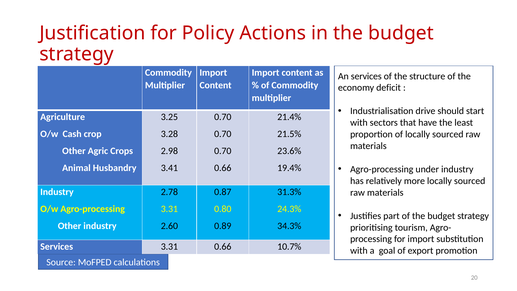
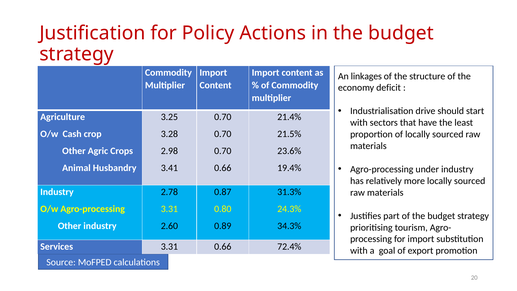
An services: services -> linkages
10.7%: 10.7% -> 72.4%
